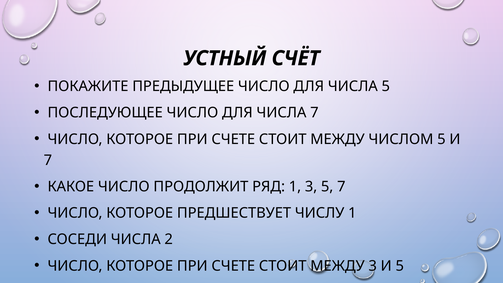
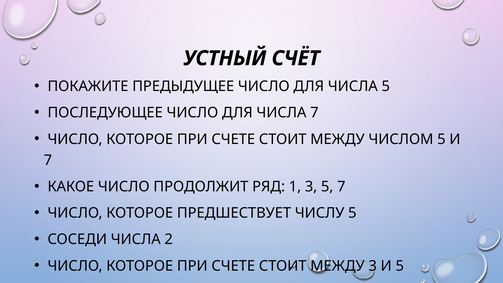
ЧИСЛУ 1: 1 -> 5
